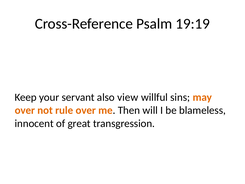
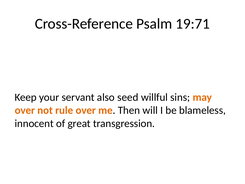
19:19: 19:19 -> 19:71
view: view -> seed
